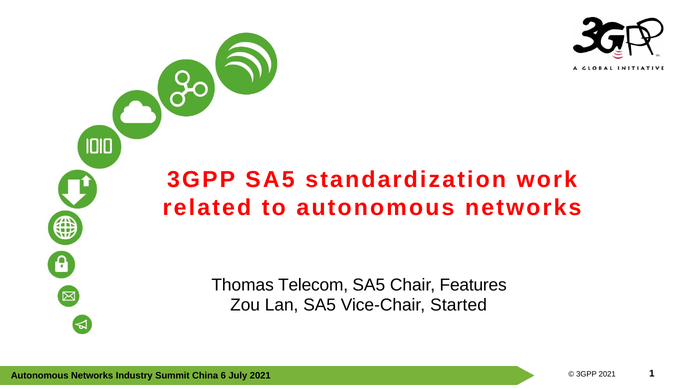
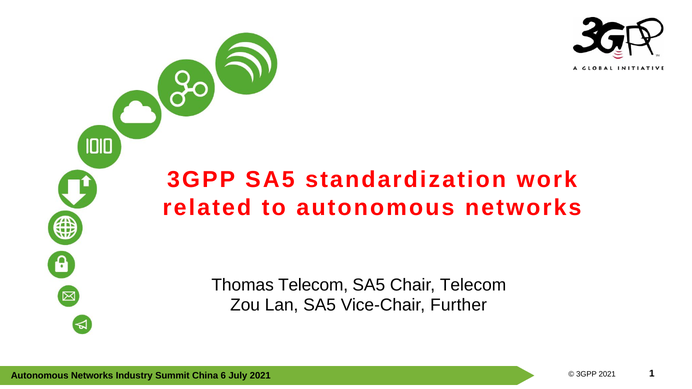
Chair Features: Features -> Telecom
Started: Started -> Further
